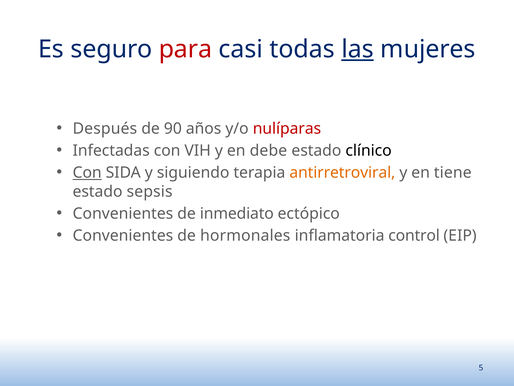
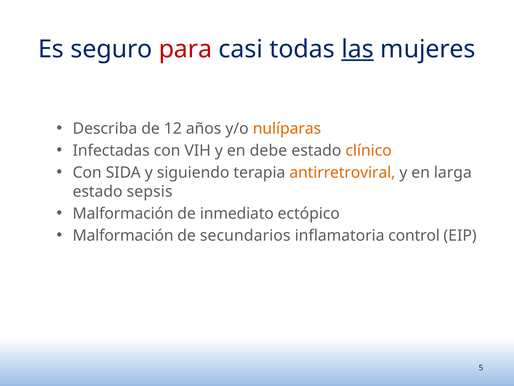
Después: Después -> Describa
90: 90 -> 12
nulíparas colour: red -> orange
clínico colour: black -> orange
Con at (87, 172) underline: present -> none
tiene: tiene -> larga
Convenientes at (123, 213): Convenientes -> Malformación
Convenientes at (123, 235): Convenientes -> Malformación
hormonales: hormonales -> secundarios
